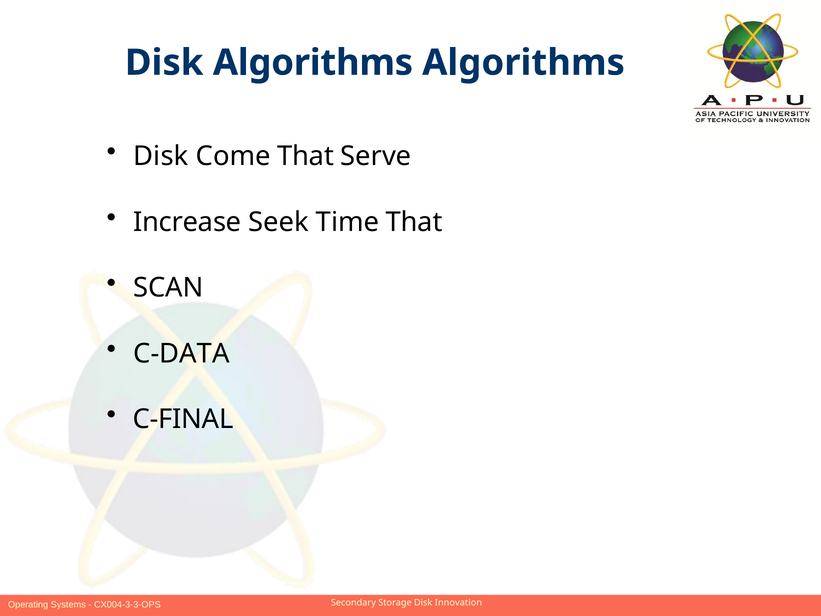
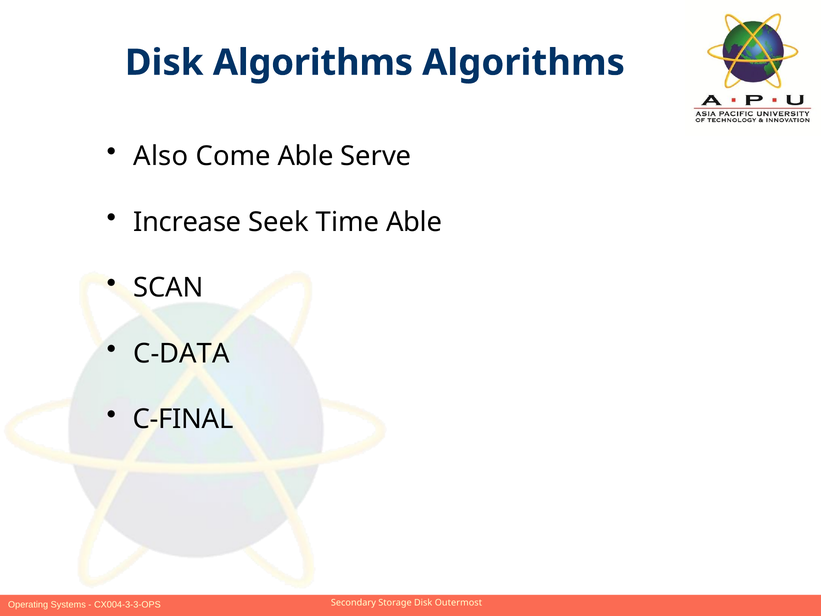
Disk at (161, 156): Disk -> Also
Come That: That -> Able
Time That: That -> Able
Innovation: Innovation -> Outermost
